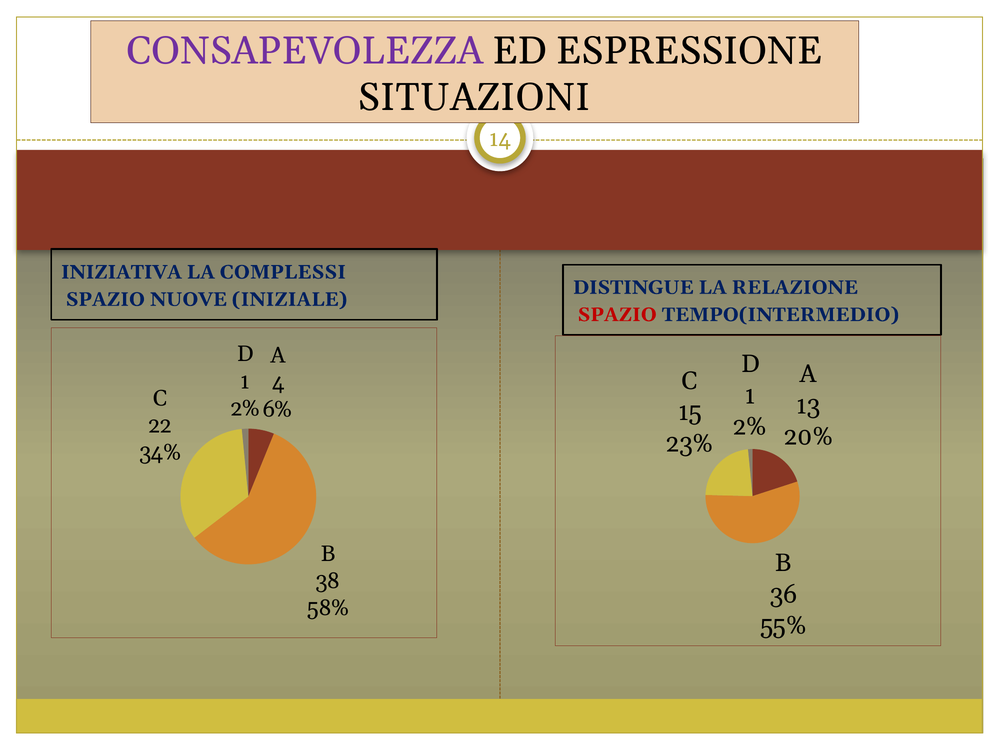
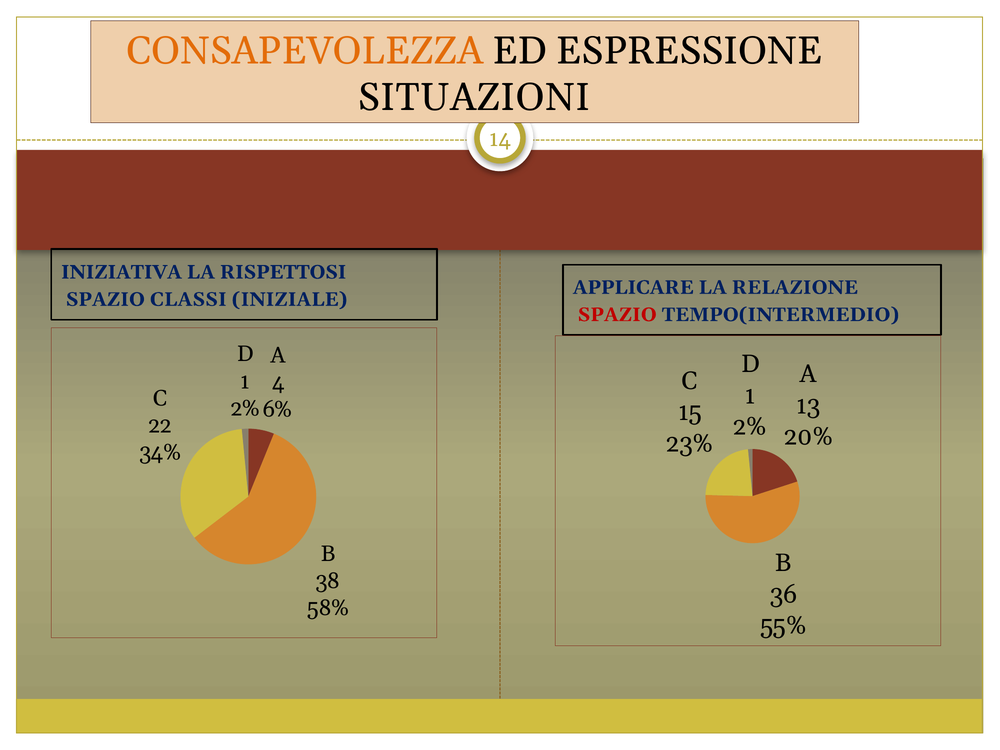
CONSAPEVOLEZZA colour: purple -> orange
COMPLESSI: COMPLESSI -> RISPETTOSI
DISTINGUE: DISTINGUE -> APPLICARE
NUOVE: NUOVE -> CLASSI
